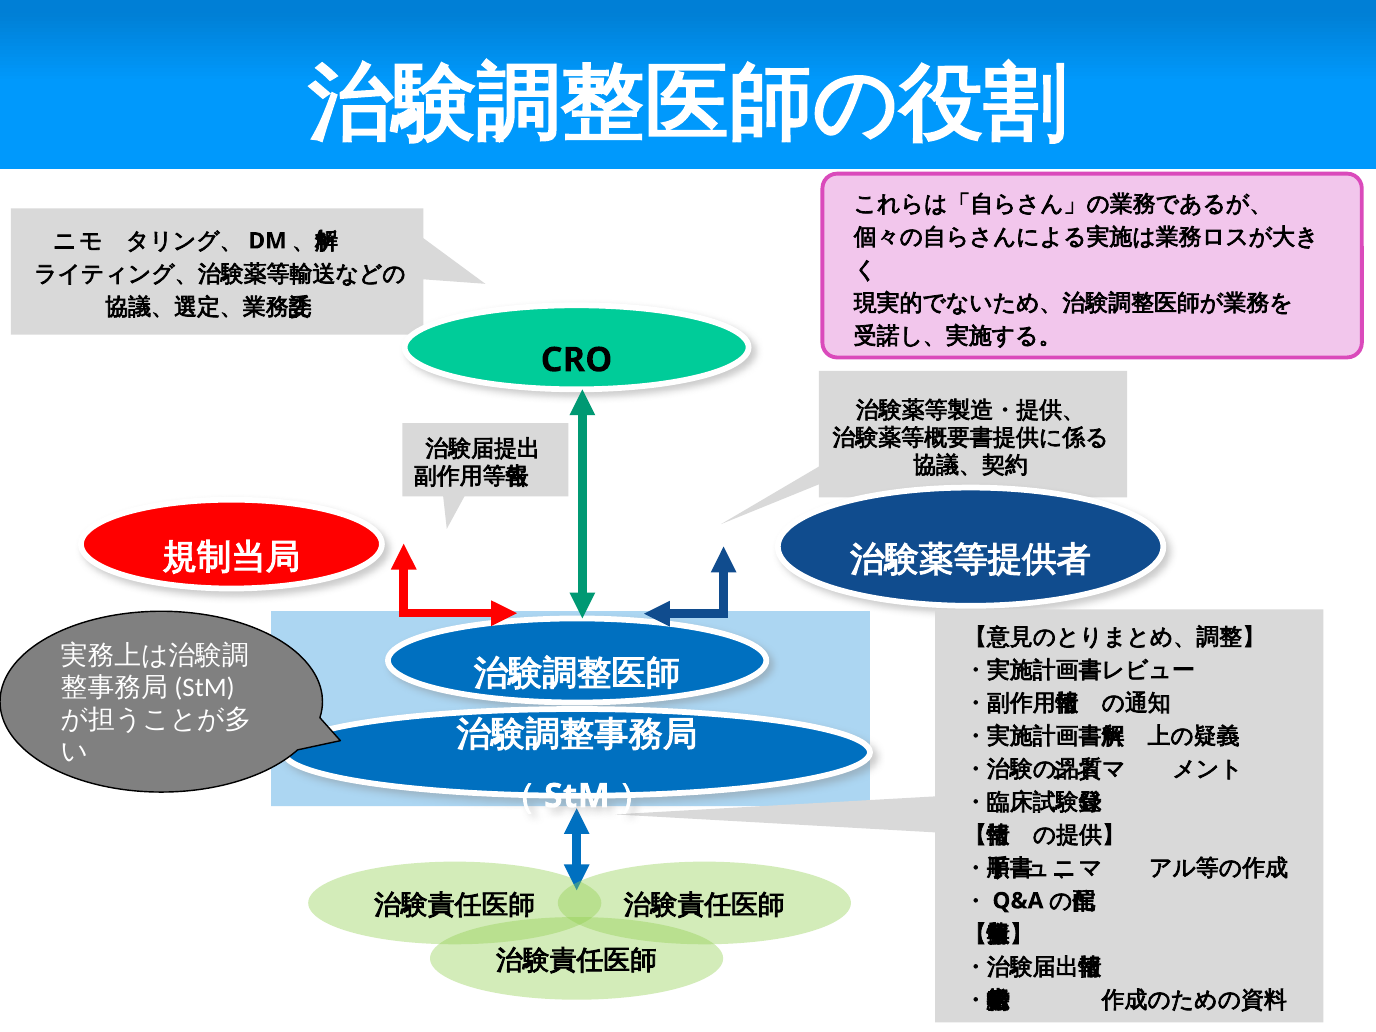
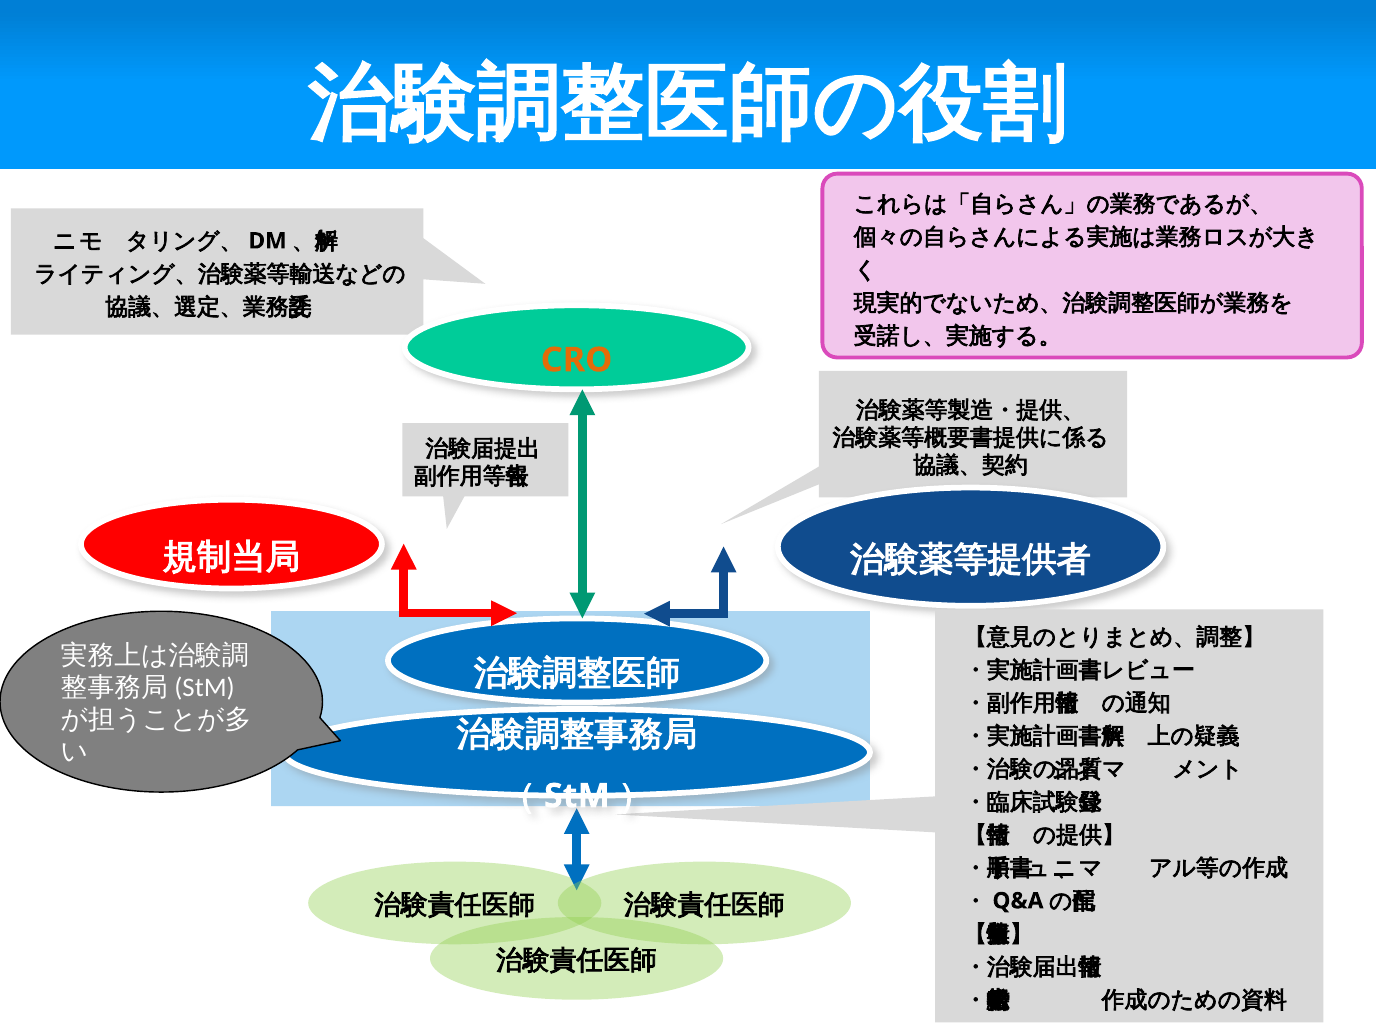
CRO colour: black -> orange
